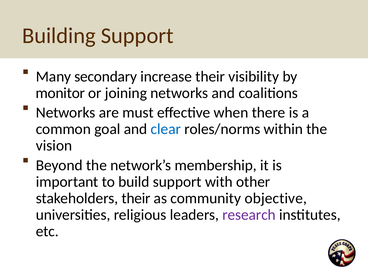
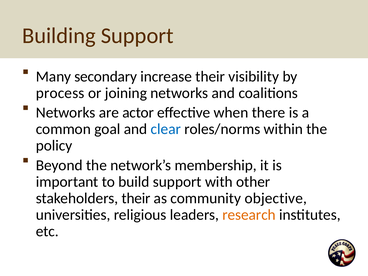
monitor: monitor -> process
must: must -> actor
vision: vision -> policy
research colour: purple -> orange
